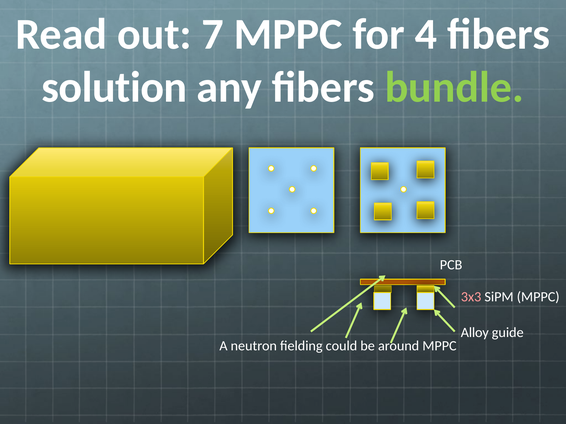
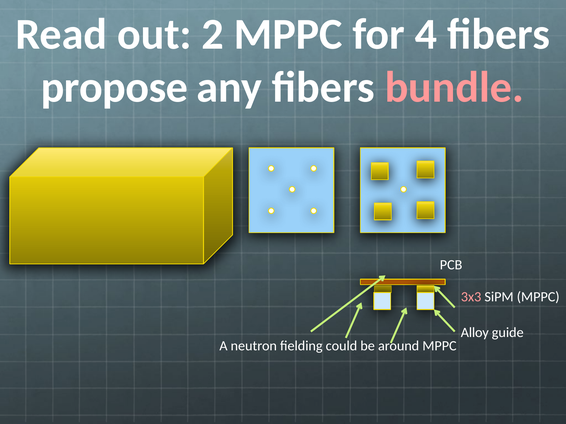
7: 7 -> 2
solution: solution -> propose
bundle colour: light green -> pink
